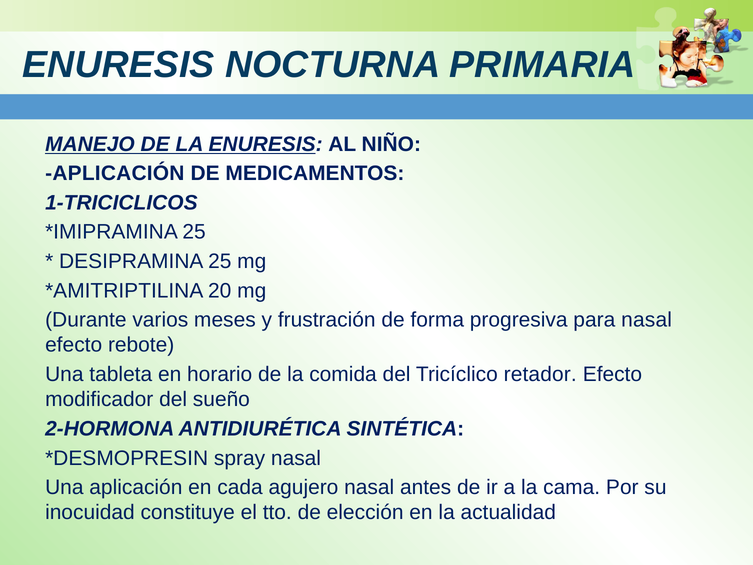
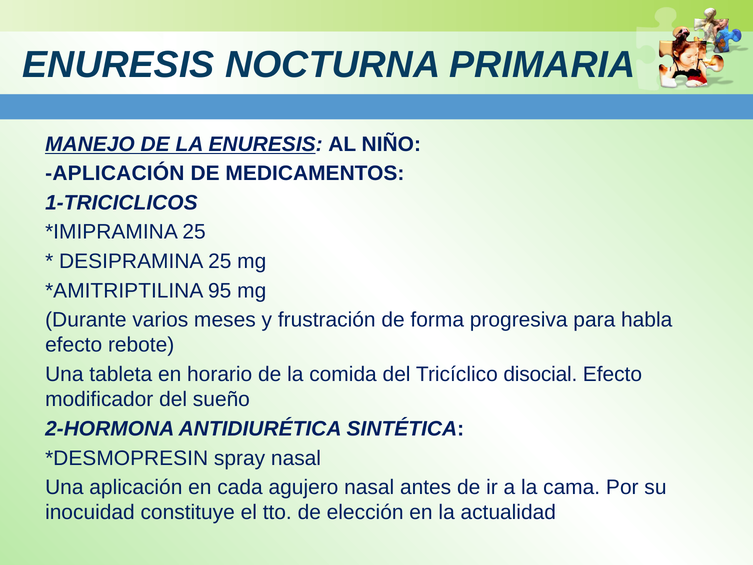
20: 20 -> 95
para nasal: nasal -> habla
retador: retador -> disocial
